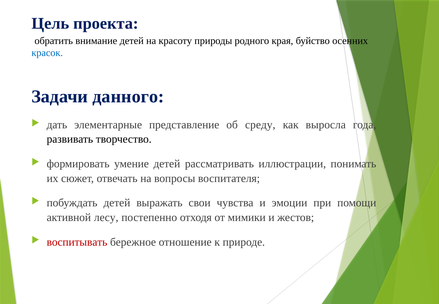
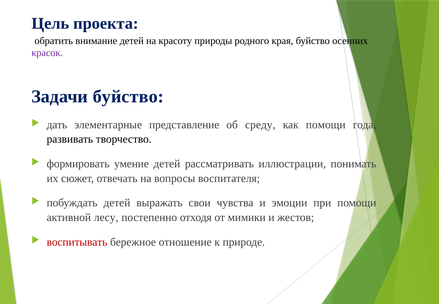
красок colour: blue -> purple
Задачи данного: данного -> буйство
как выросла: выросла -> помощи
